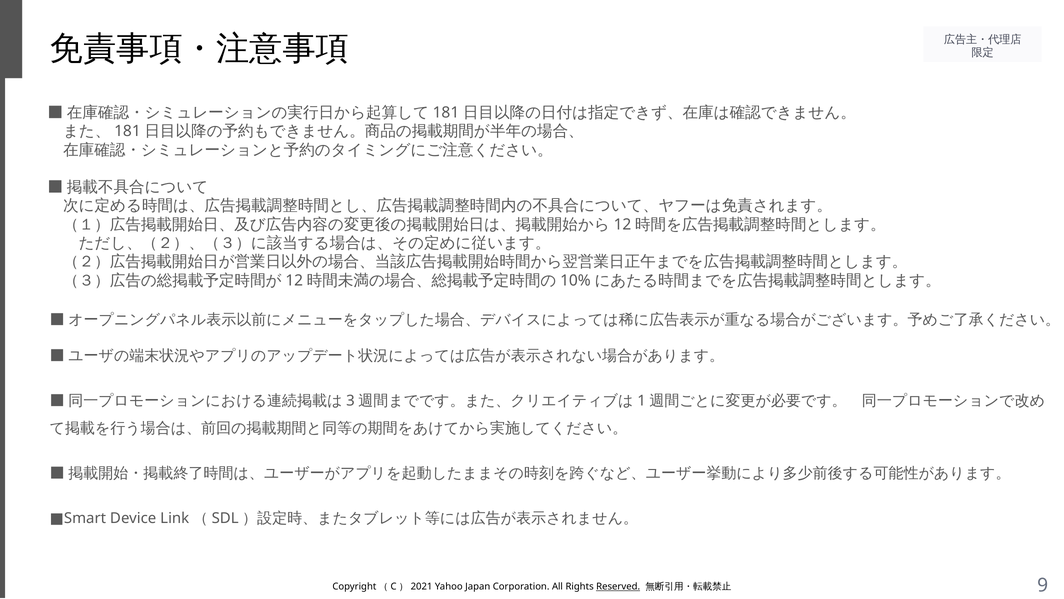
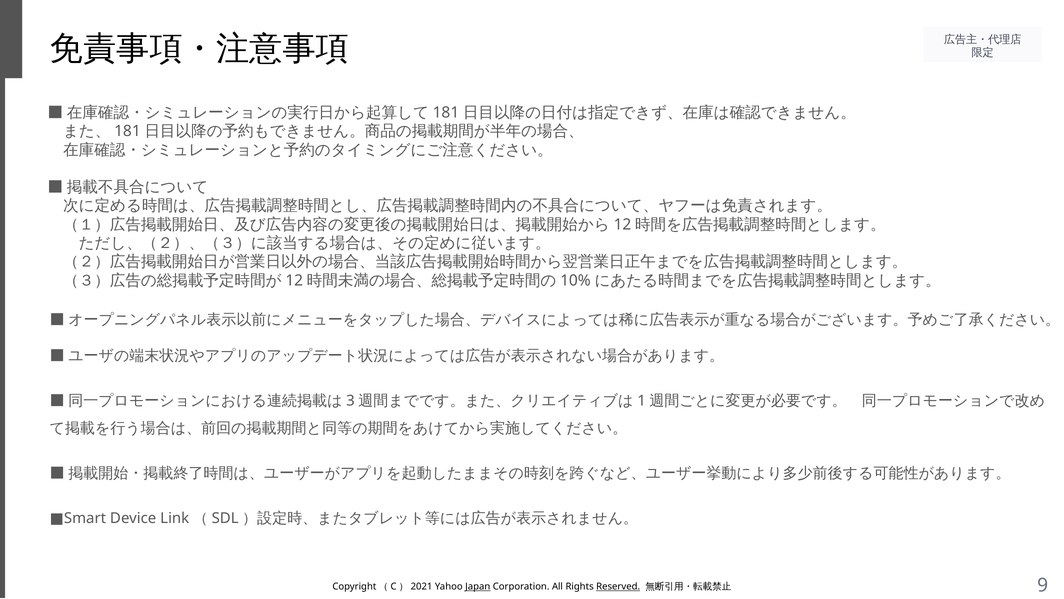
Japan underline: none -> present
